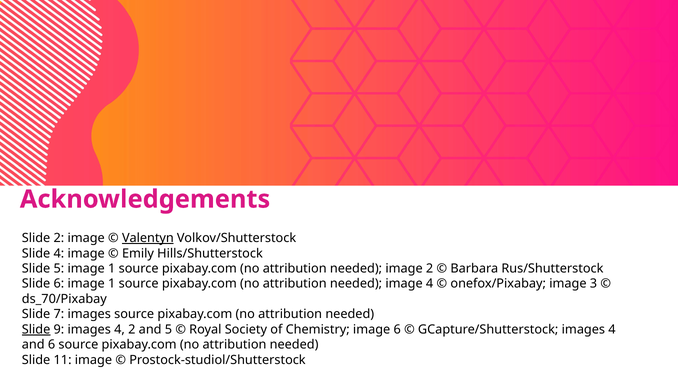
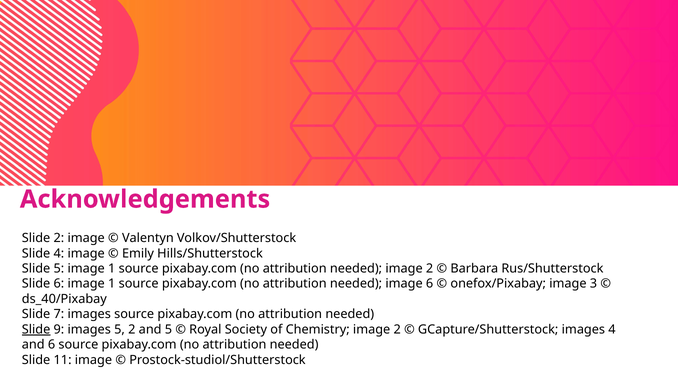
Valentyn underline: present -> none
image 4: 4 -> 6
ds_70/Pixabay: ds_70/Pixabay -> ds_40/Pixabay
9 images 4: 4 -> 5
Chemistry image 6: 6 -> 2
